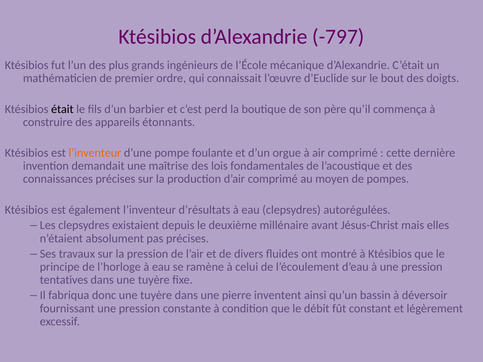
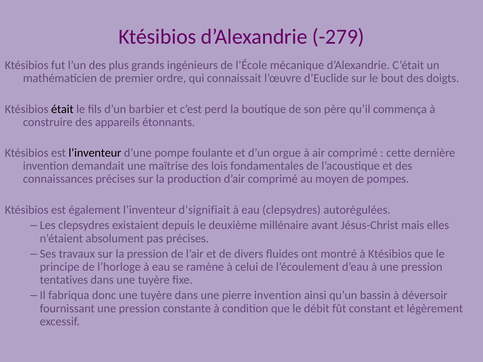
-797: -797 -> -279
l’inventeur at (95, 153) colour: orange -> black
d’résultats: d’résultats -> d’signifiait
pierre inventent: inventent -> invention
